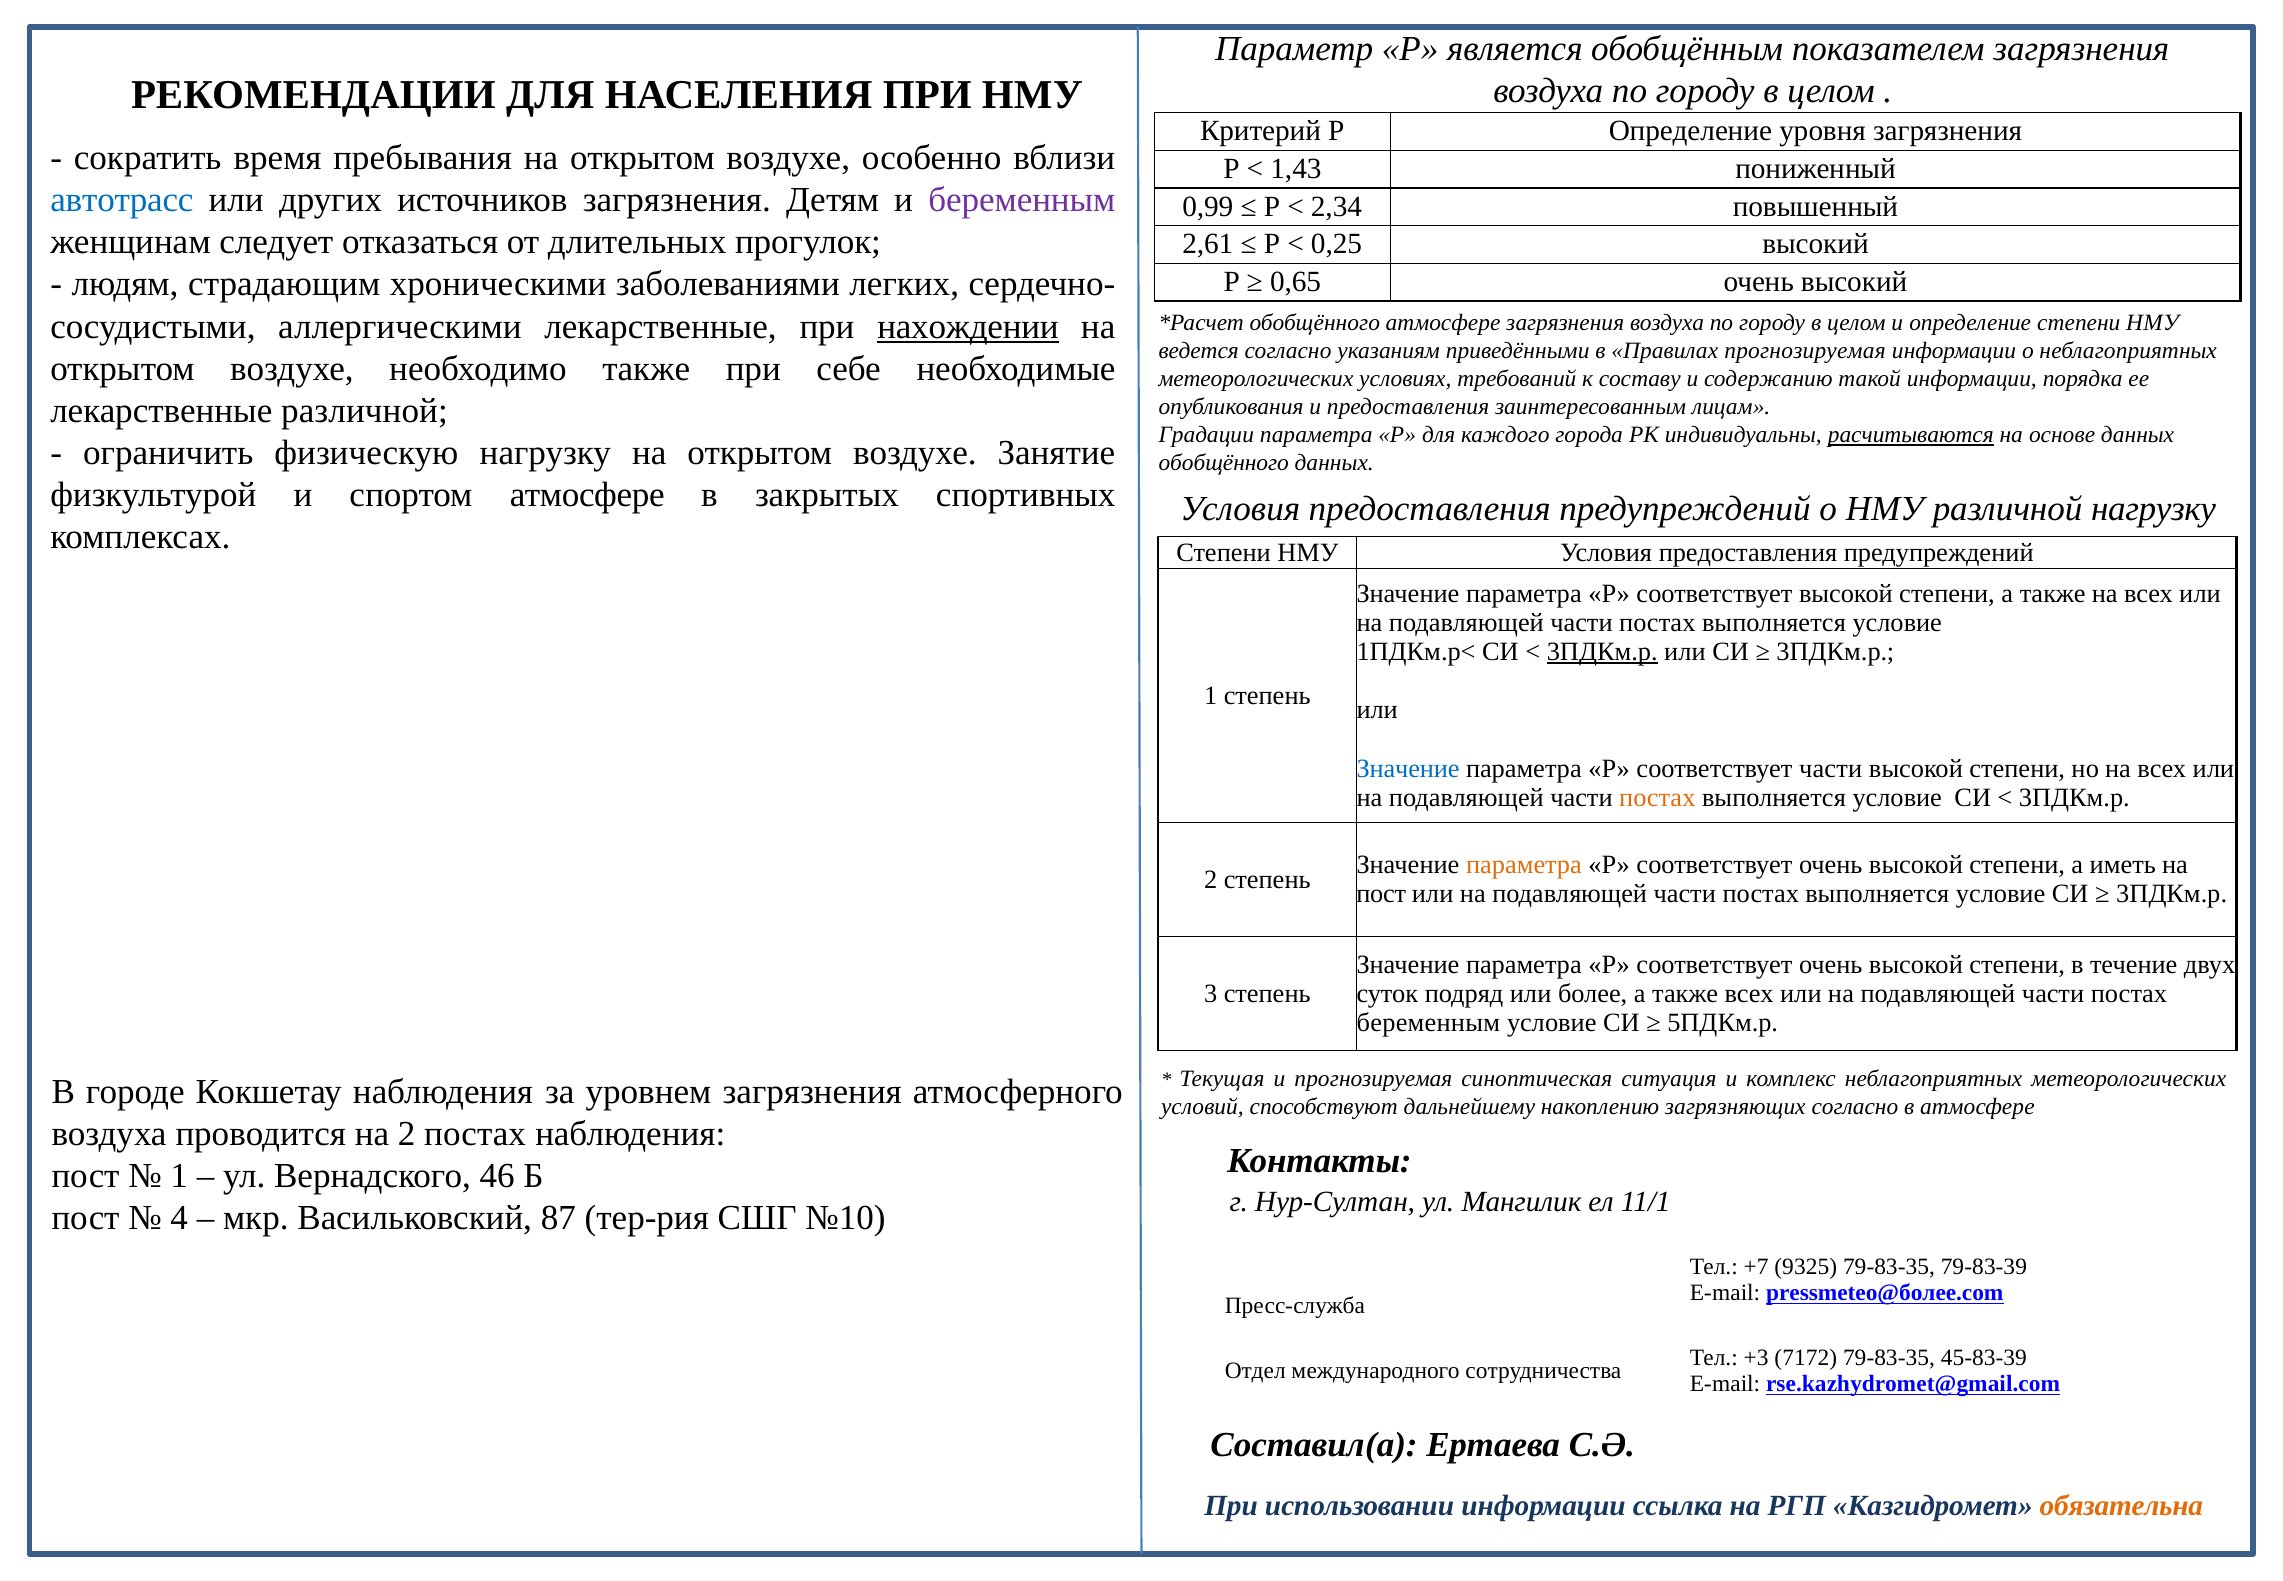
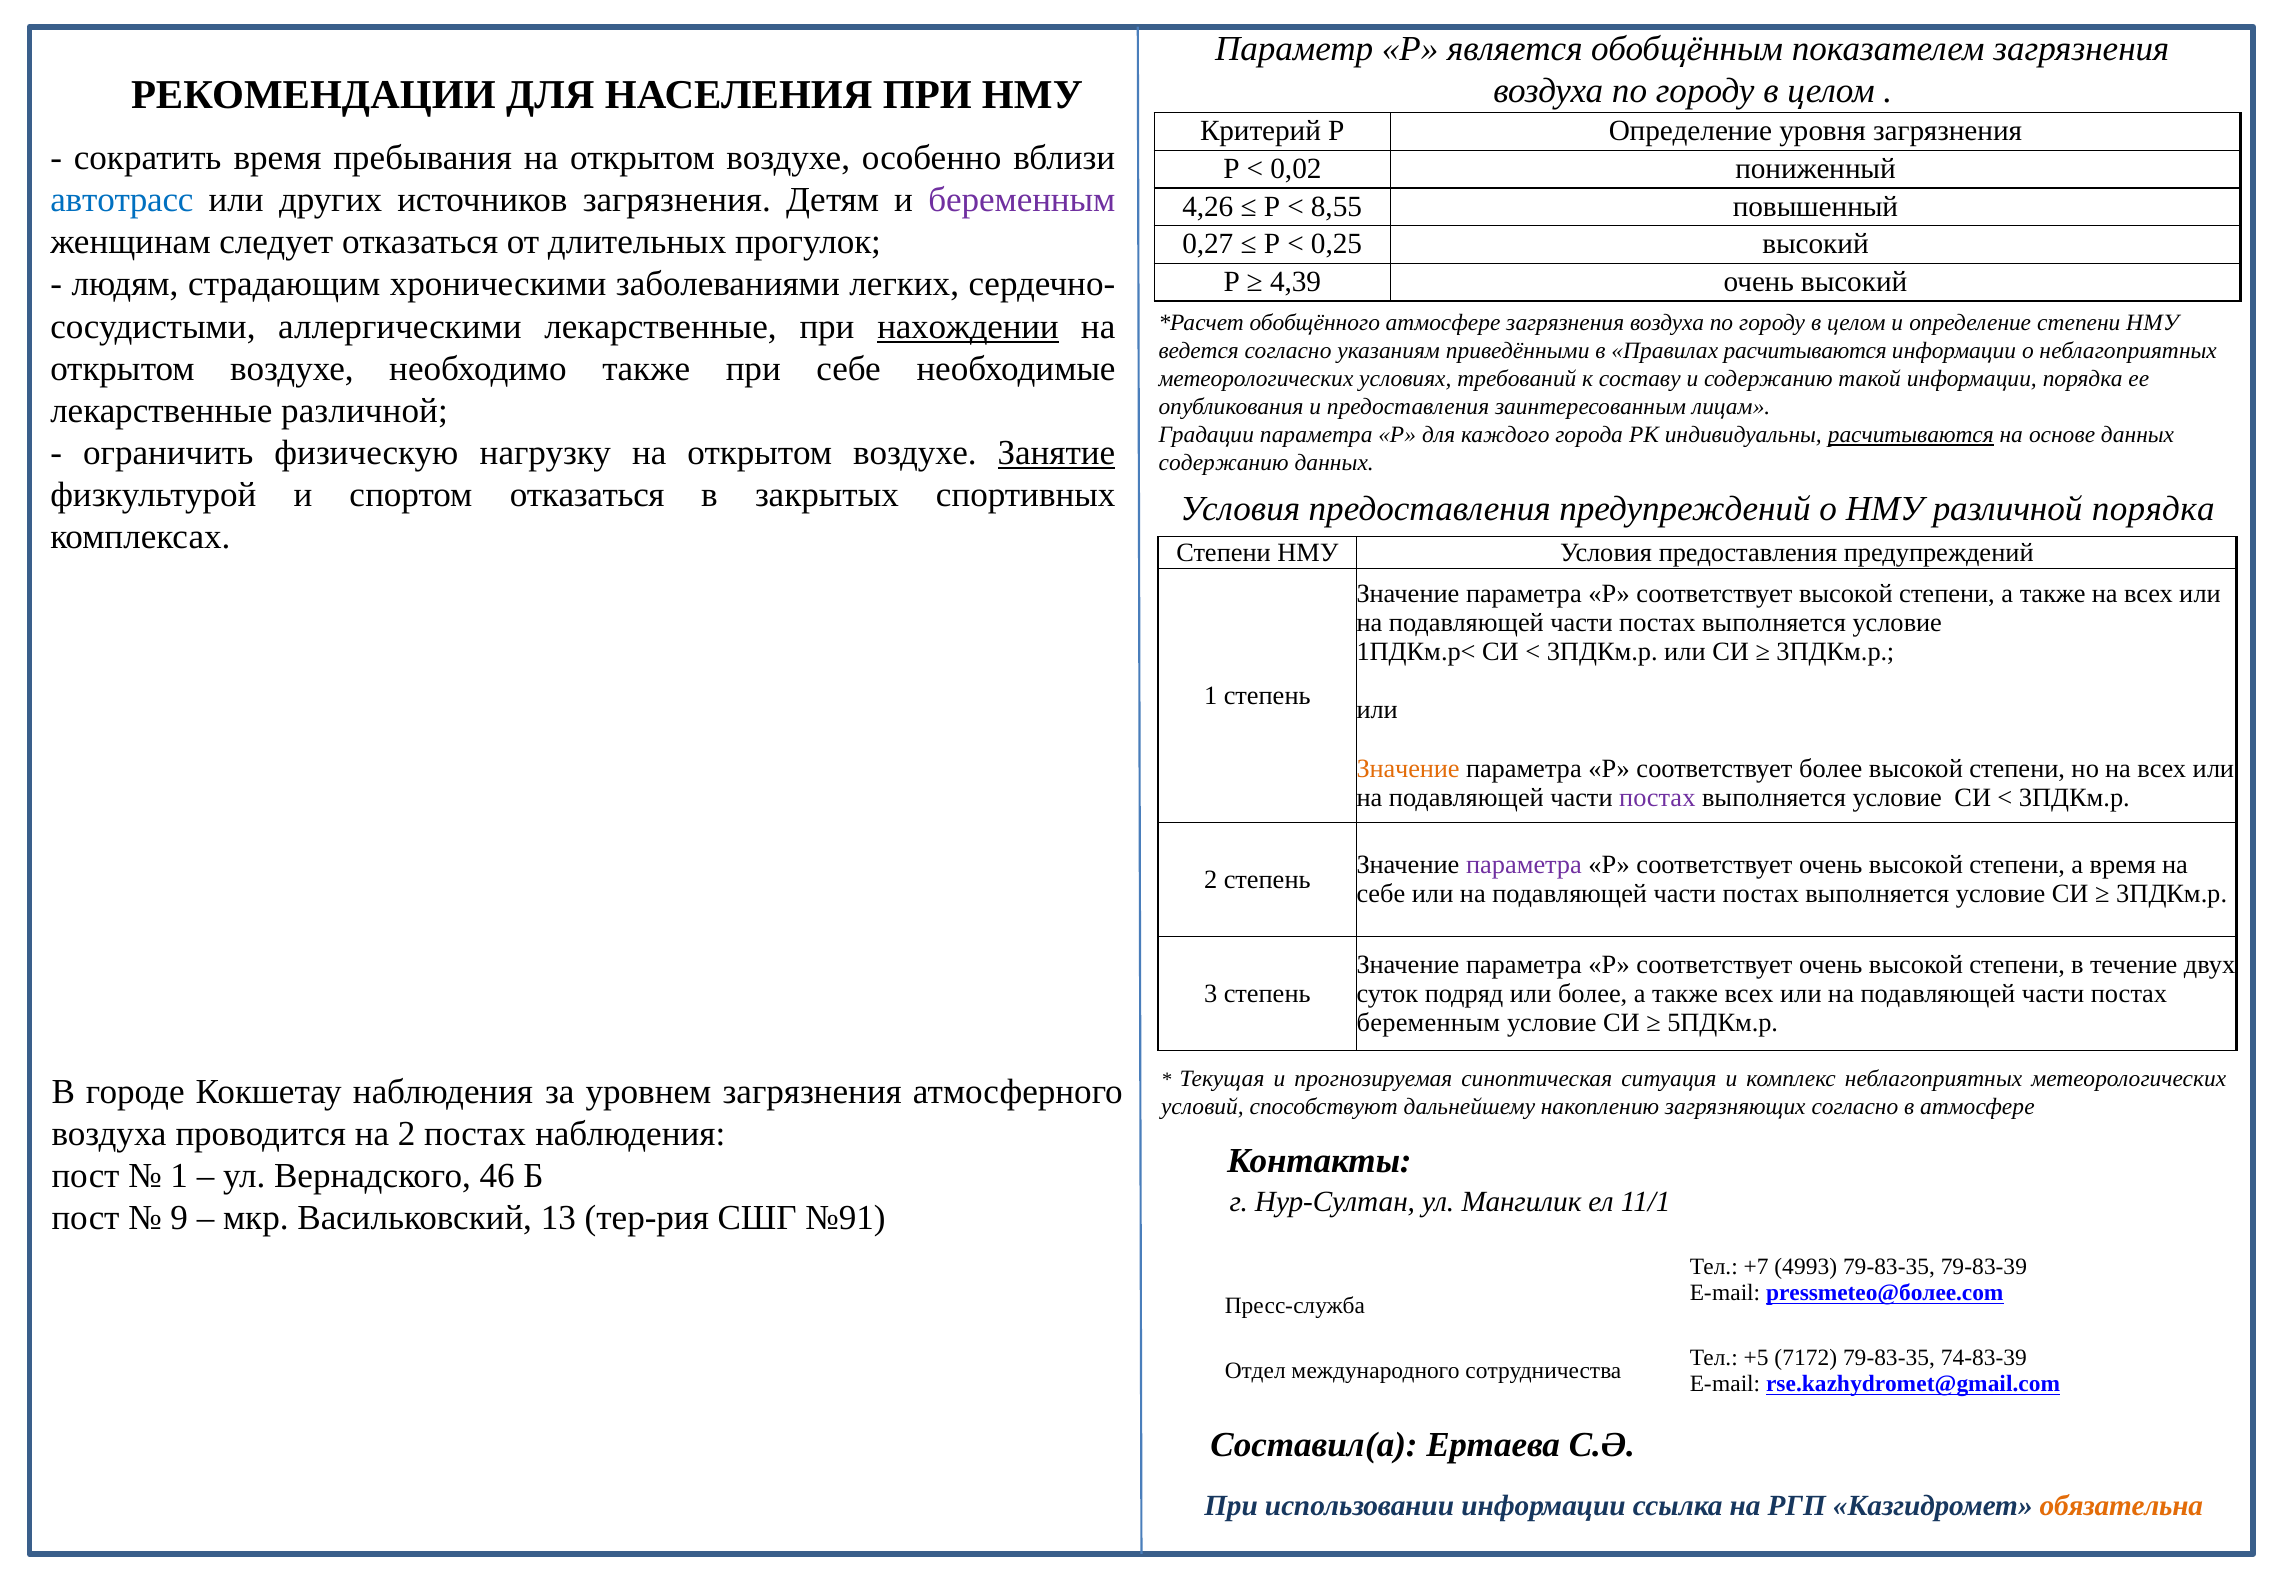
1,43: 1,43 -> 0,02
0,99: 0,99 -> 4,26
2,34: 2,34 -> 8,55
2,61: 2,61 -> 0,27
0,65: 0,65 -> 4,39
Правилах прогнозируемая: прогнозируемая -> расчитываются
Занятие underline: none -> present
обобщённого at (1224, 463): обобщённого -> содержанию
спортом атмосфере: атмосфере -> отказаться
различной нагрузку: нагрузку -> порядка
3ПДКм.р at (1602, 652) underline: present -> none
Значение at (1408, 768) colour: blue -> orange
соответствует части: части -> более
постах at (1657, 798) colour: orange -> purple
параметра at (1524, 865) colour: orange -> purple
а иметь: иметь -> время
пост at (1381, 894): пост -> себе
4: 4 -> 9
87: 87 -> 13
№10: №10 -> №91
9325: 9325 -> 4993
+3: +3 -> +5
45-83-39: 45-83-39 -> 74-83-39
